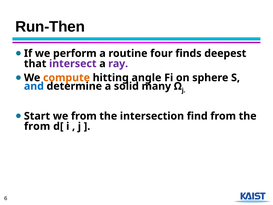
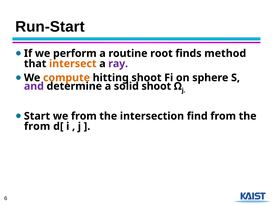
Run-Then: Run-Then -> Run-Start
four: four -> root
deepest: deepest -> method
intersect colour: purple -> orange
hitting angle: angle -> shoot
and colour: blue -> purple
solid many: many -> shoot
